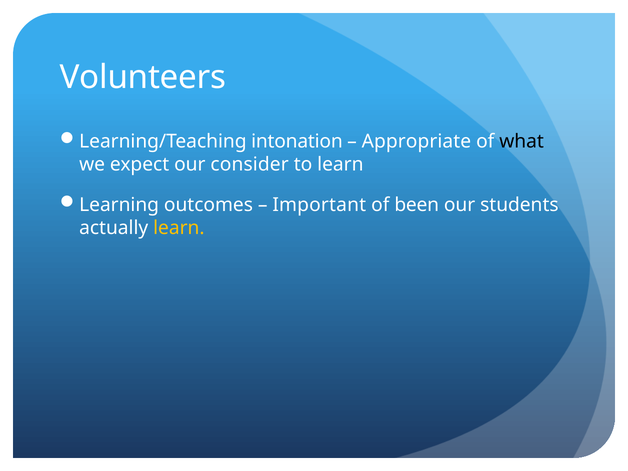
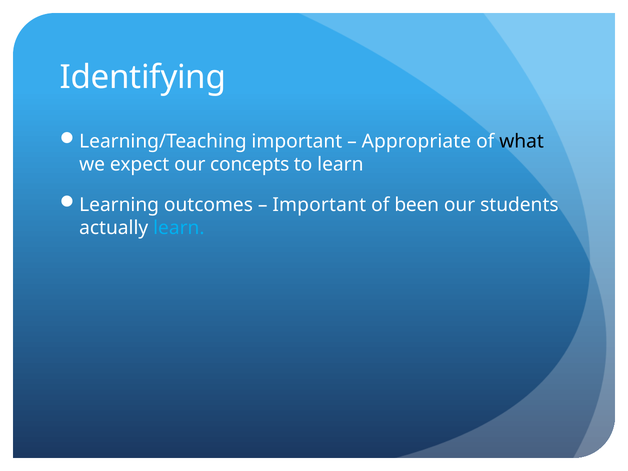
Volunteers: Volunteers -> Identifying
Learning/Teaching intonation: intonation -> important
consider: consider -> concepts
learn at (179, 228) colour: yellow -> light blue
